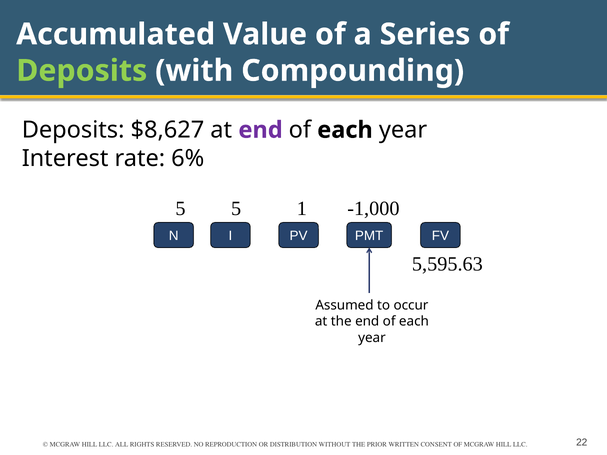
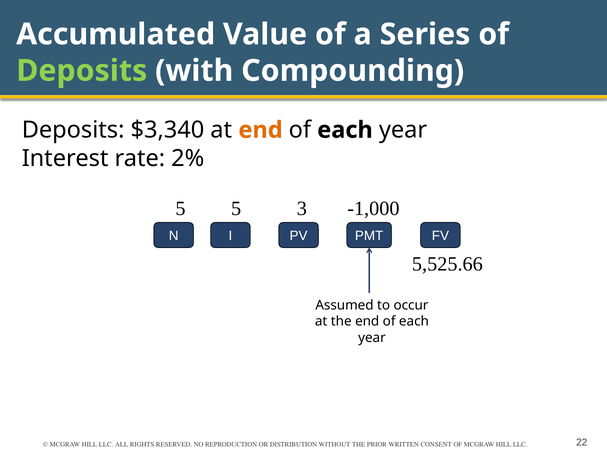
$8,627: $8,627 -> $3,340
end at (261, 130) colour: purple -> orange
6%: 6% -> 2%
1: 1 -> 3
5,595.63: 5,595.63 -> 5,525.66
